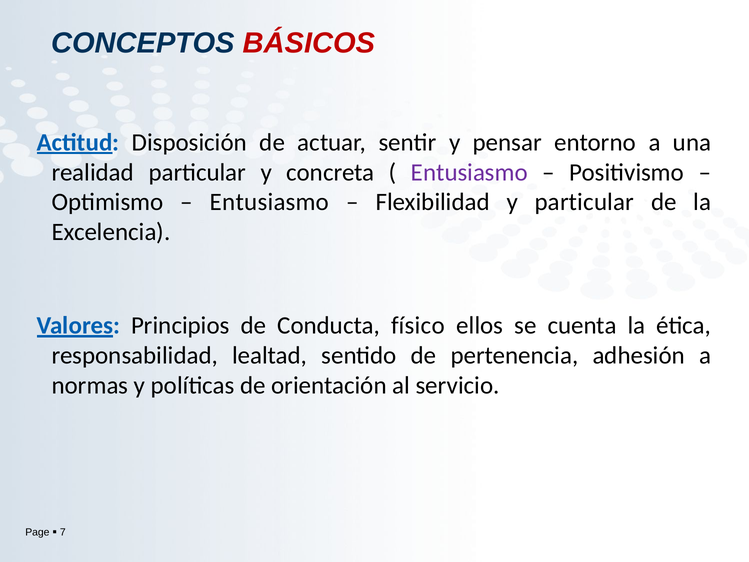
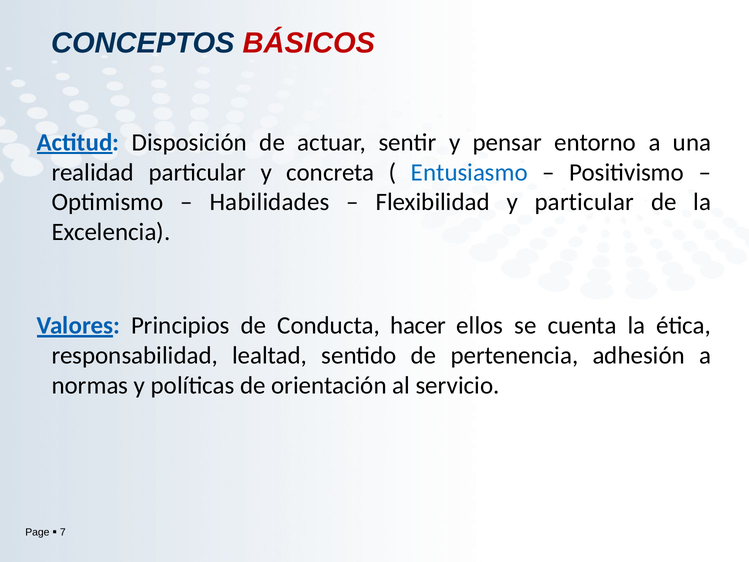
Entusiasmo at (469, 172) colour: purple -> blue
Entusiasmo at (269, 202): Entusiasmo -> Habilidades
físico: físico -> hacer
